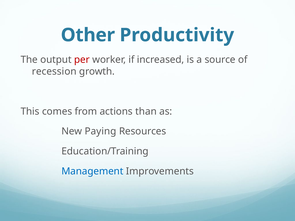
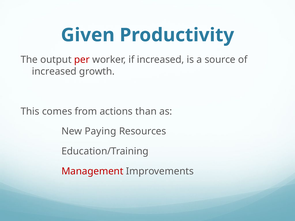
Other: Other -> Given
recession at (54, 71): recession -> increased
Management colour: blue -> red
